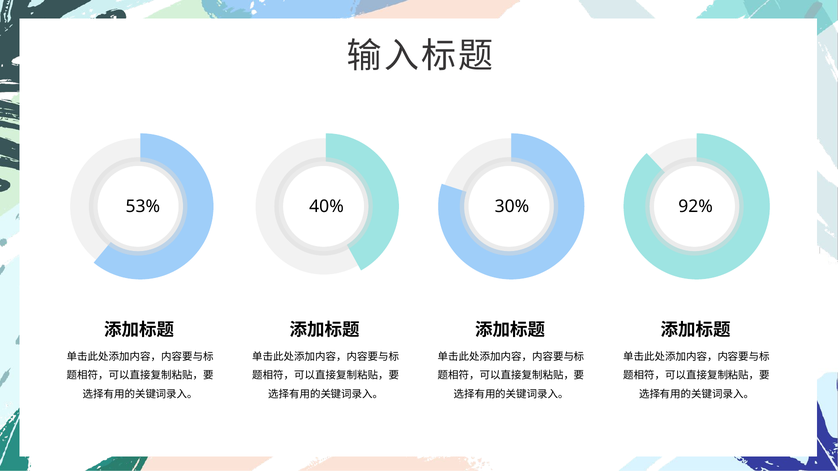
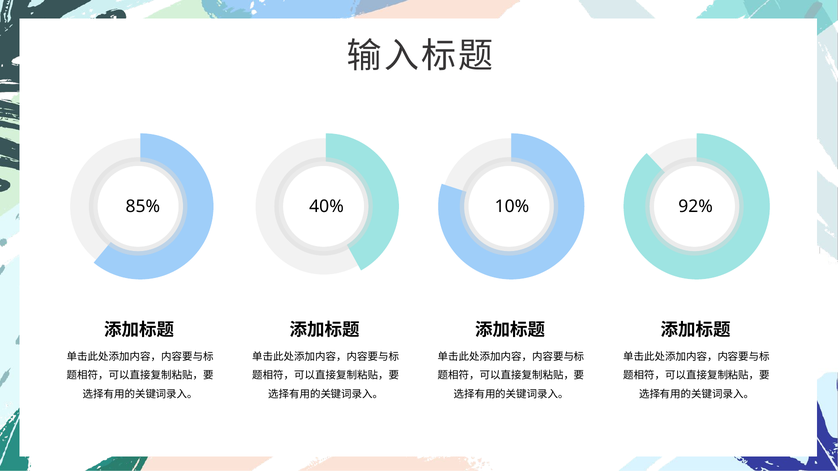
53%: 53% -> 85%
30%: 30% -> 10%
